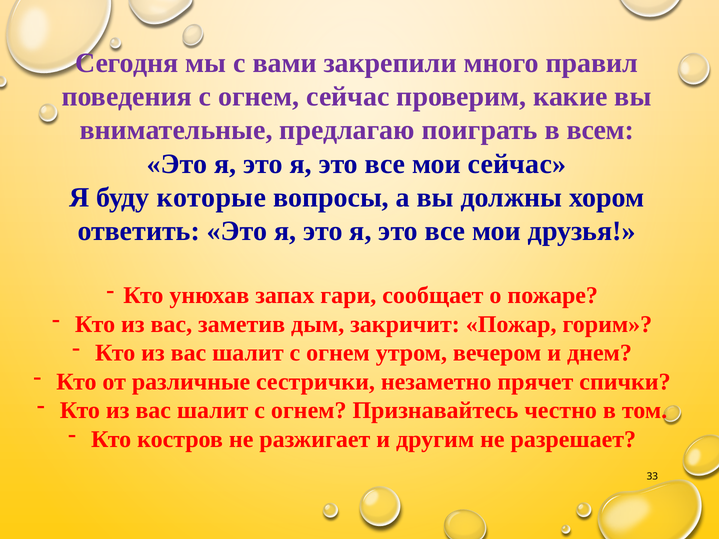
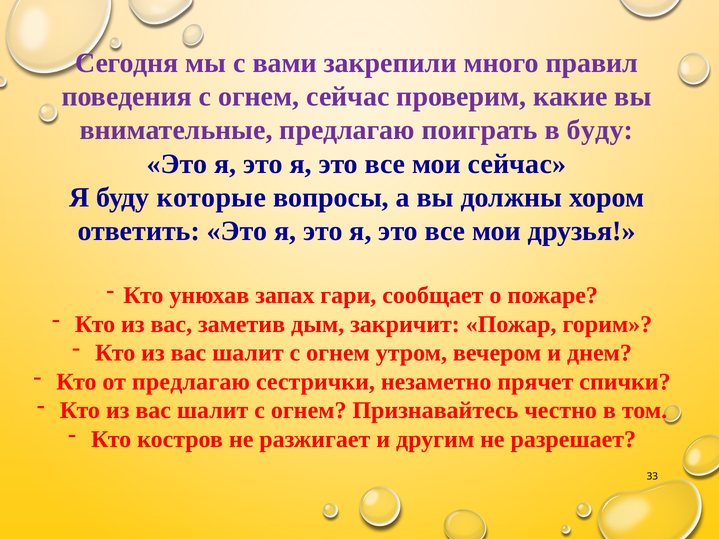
в всем: всем -> буду
от различные: различные -> предлагаю
